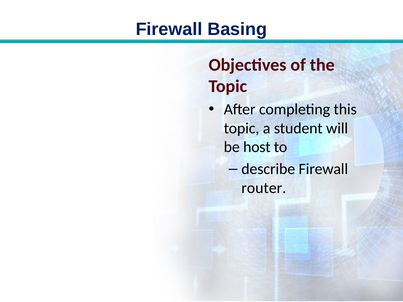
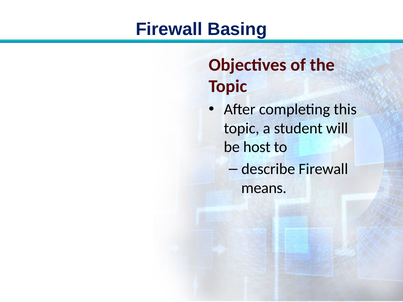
router: router -> means
